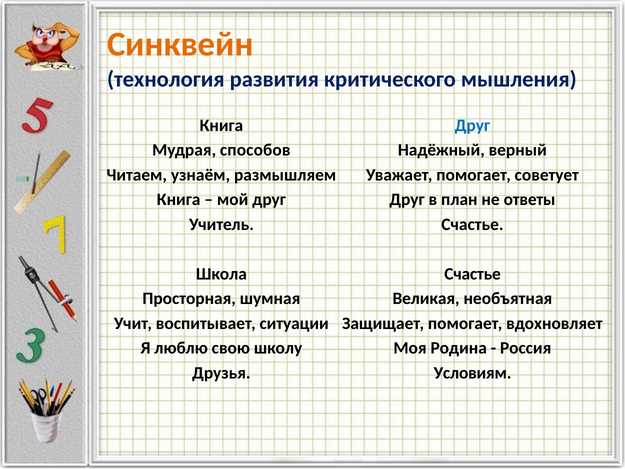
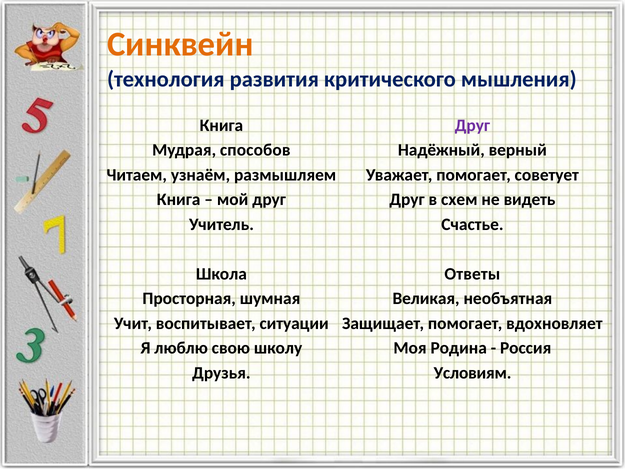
Друг at (472, 125) colour: blue -> purple
план: план -> схем
ответы: ответы -> видеть
Счастье at (473, 274): Счастье -> Ответы
